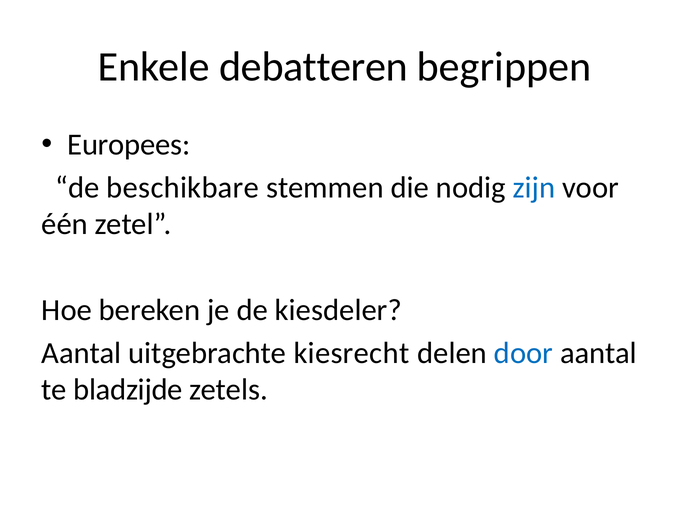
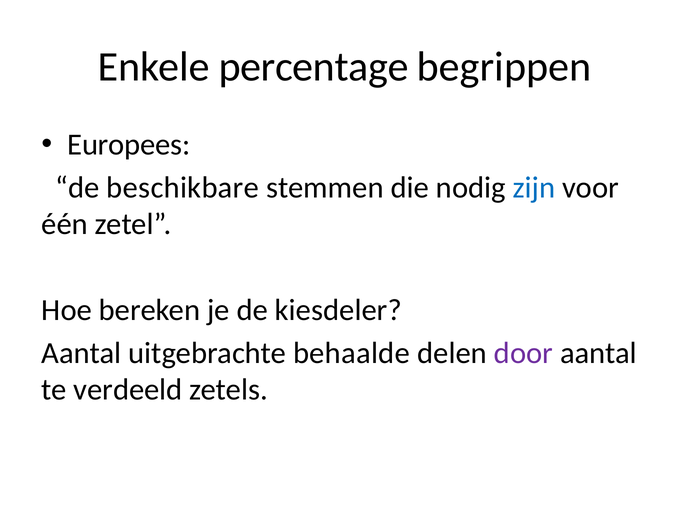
debatteren: debatteren -> percentage
kiesrecht: kiesrecht -> behaalde
door colour: blue -> purple
bladzijde: bladzijde -> verdeeld
